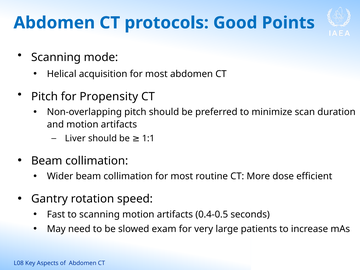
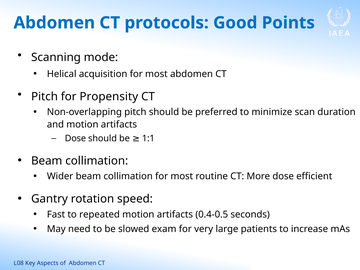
Liver at (75, 139): Liver -> Dose
to scanning: scanning -> repeated
